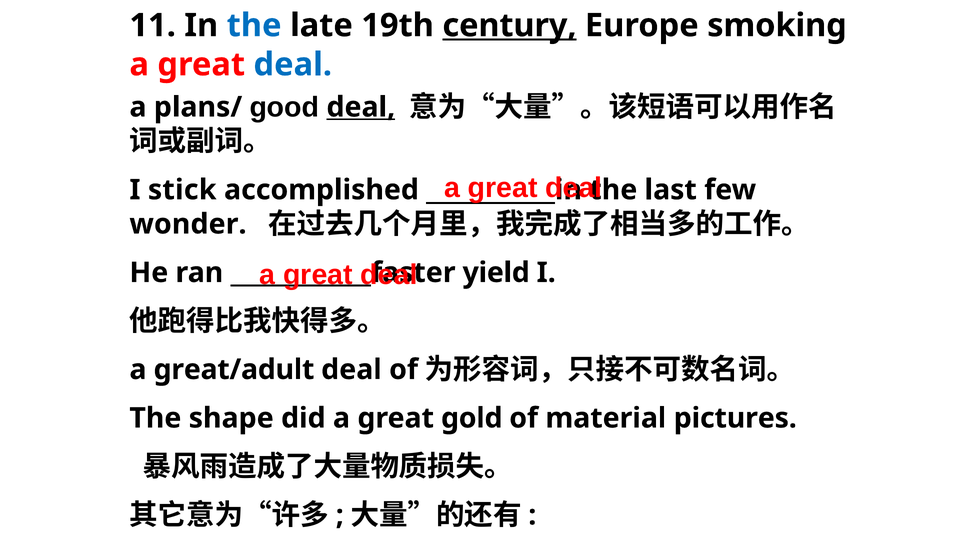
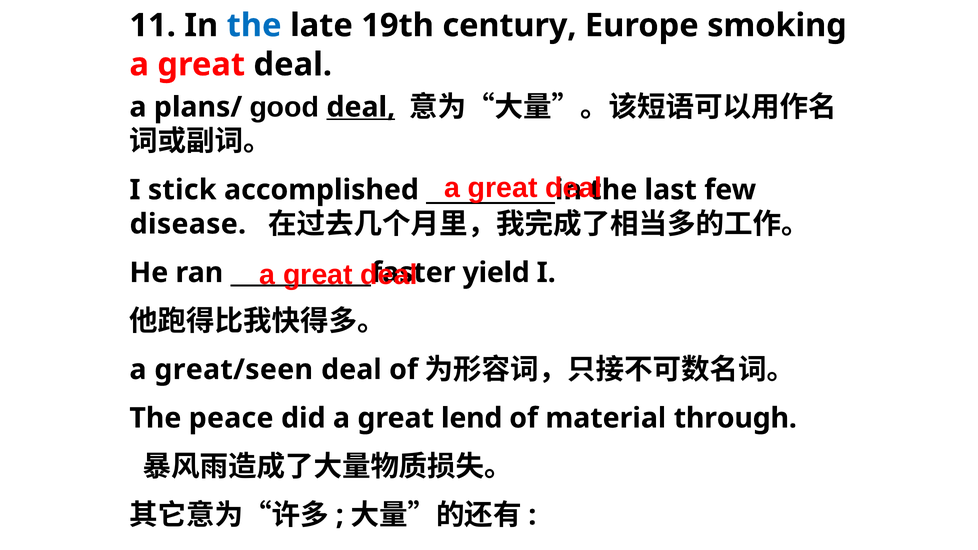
century underline: present -> none
deal at (293, 65) colour: blue -> black
wonder: wonder -> disease
great/adult: great/adult -> great/seen
shape: shape -> peace
gold: gold -> lend
pictures: pictures -> through
